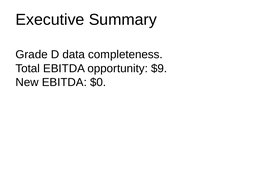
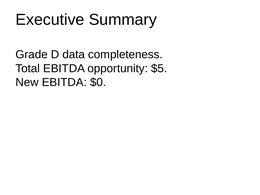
$9: $9 -> $5
